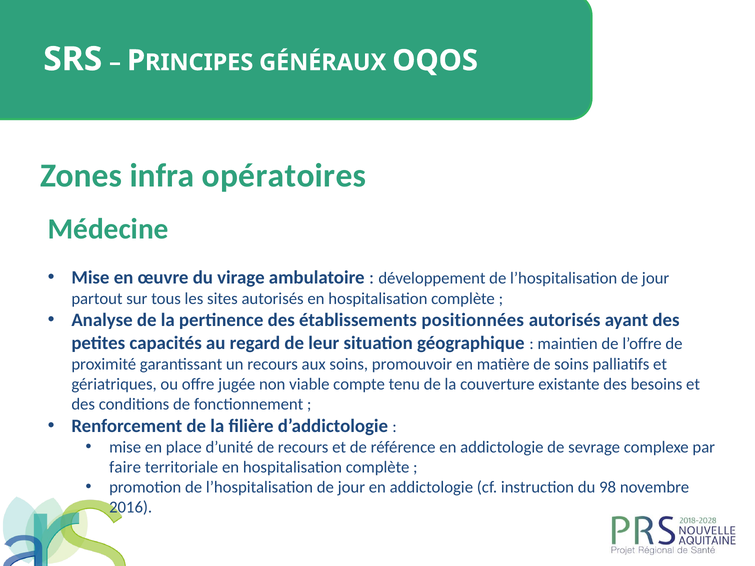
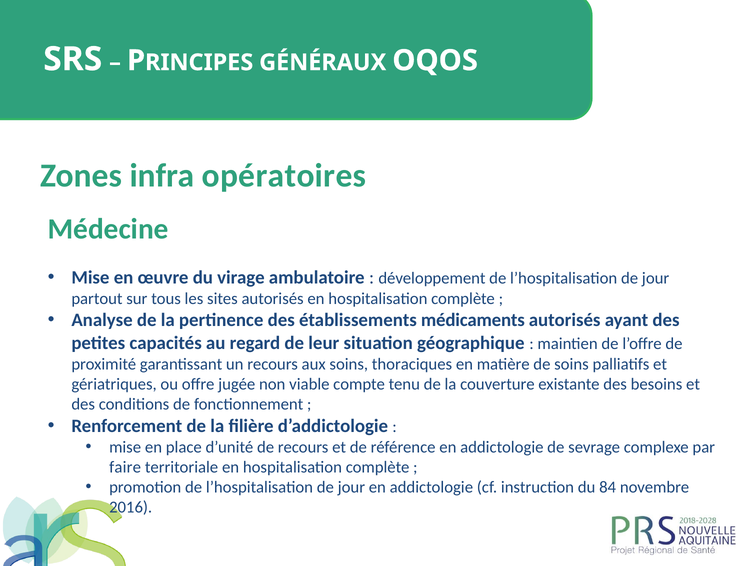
positionnées: positionnées -> médicaments
promouvoir: promouvoir -> thoraciques
98: 98 -> 84
